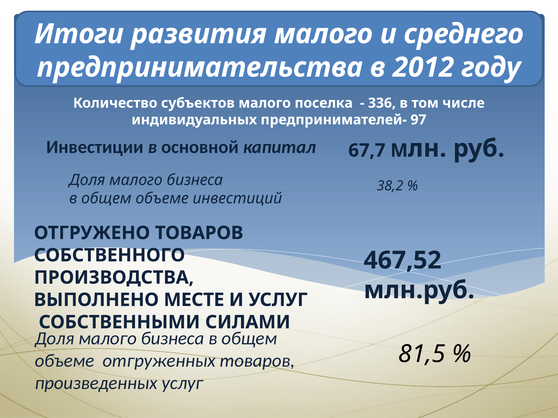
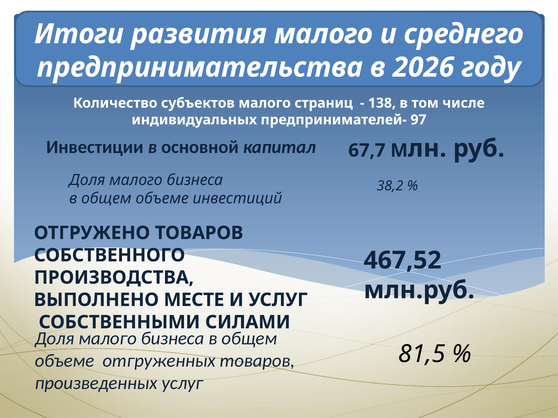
2012: 2012 -> 2026
поселка: поселка -> страниц
336: 336 -> 138
